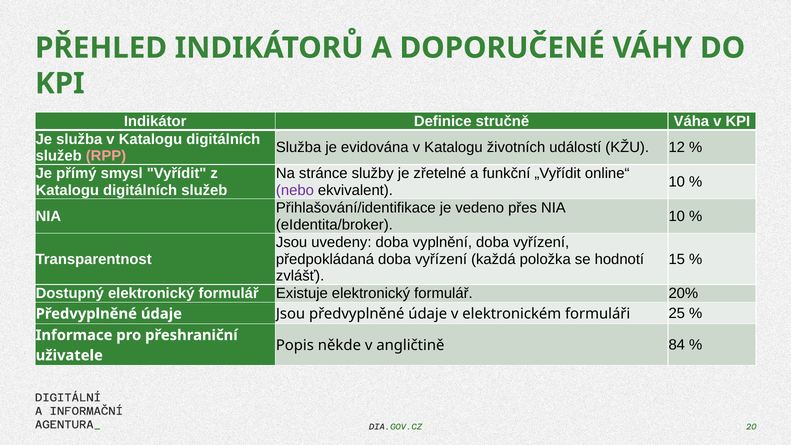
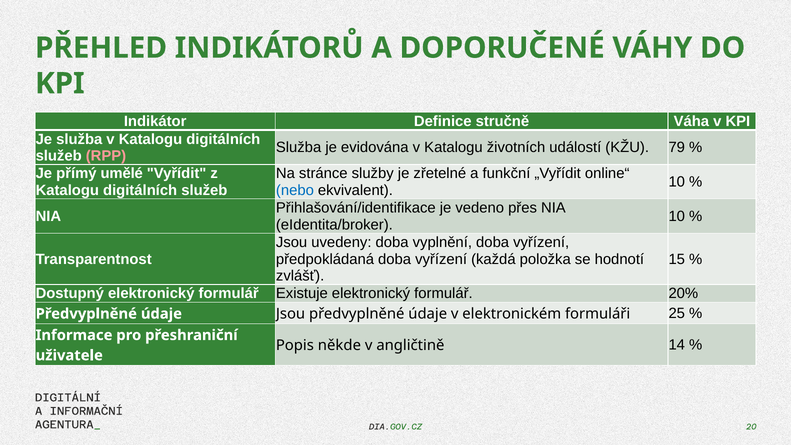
12: 12 -> 79
smysl: smysl -> umělé
nebo colour: purple -> blue
84: 84 -> 14
